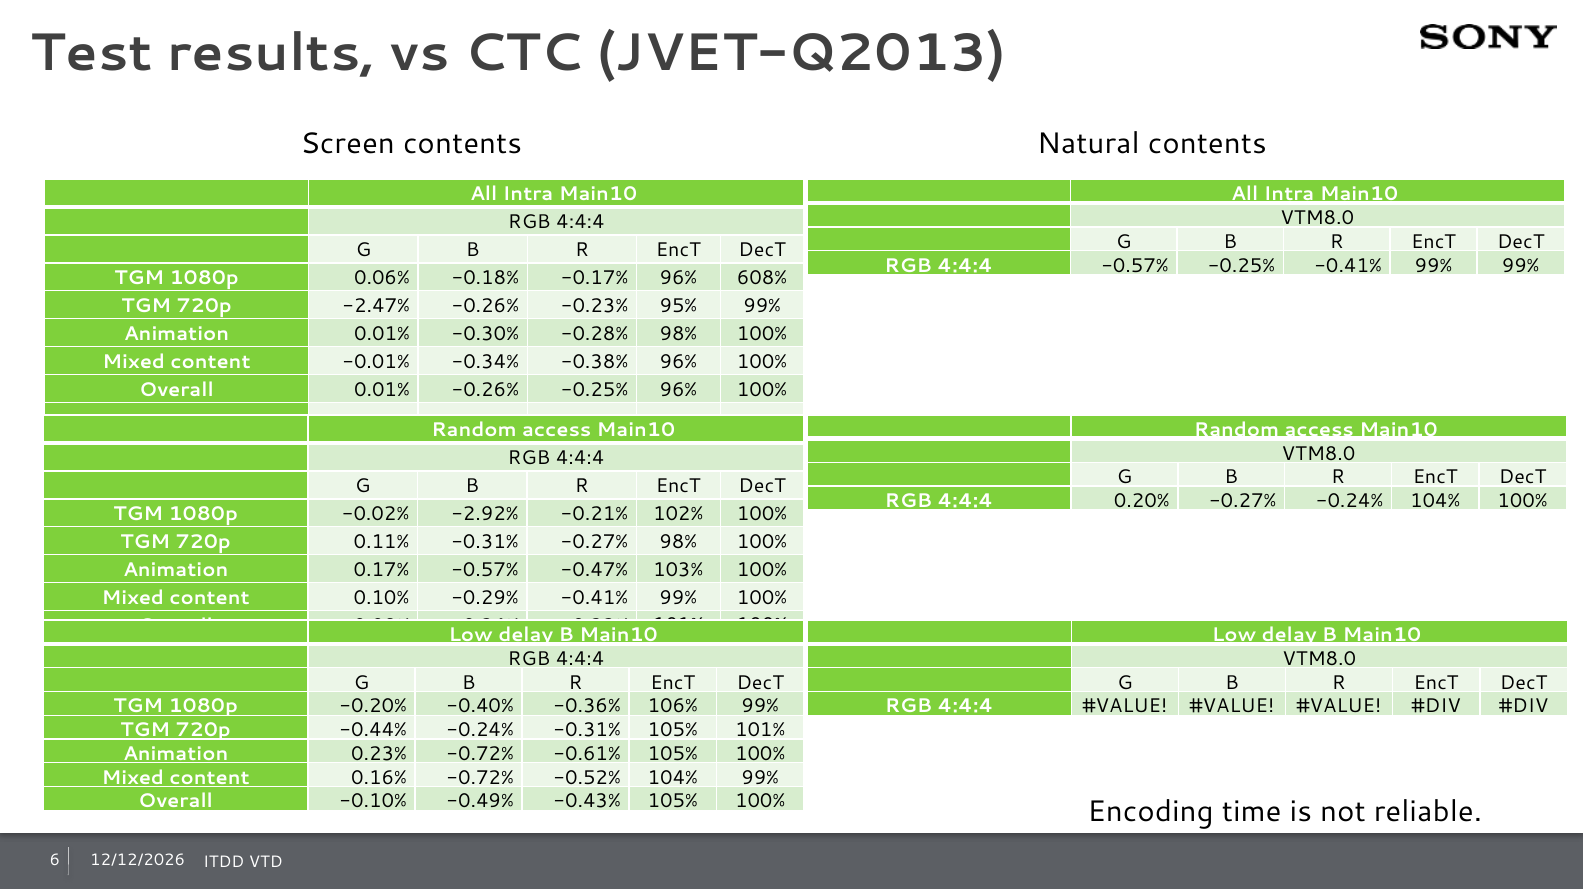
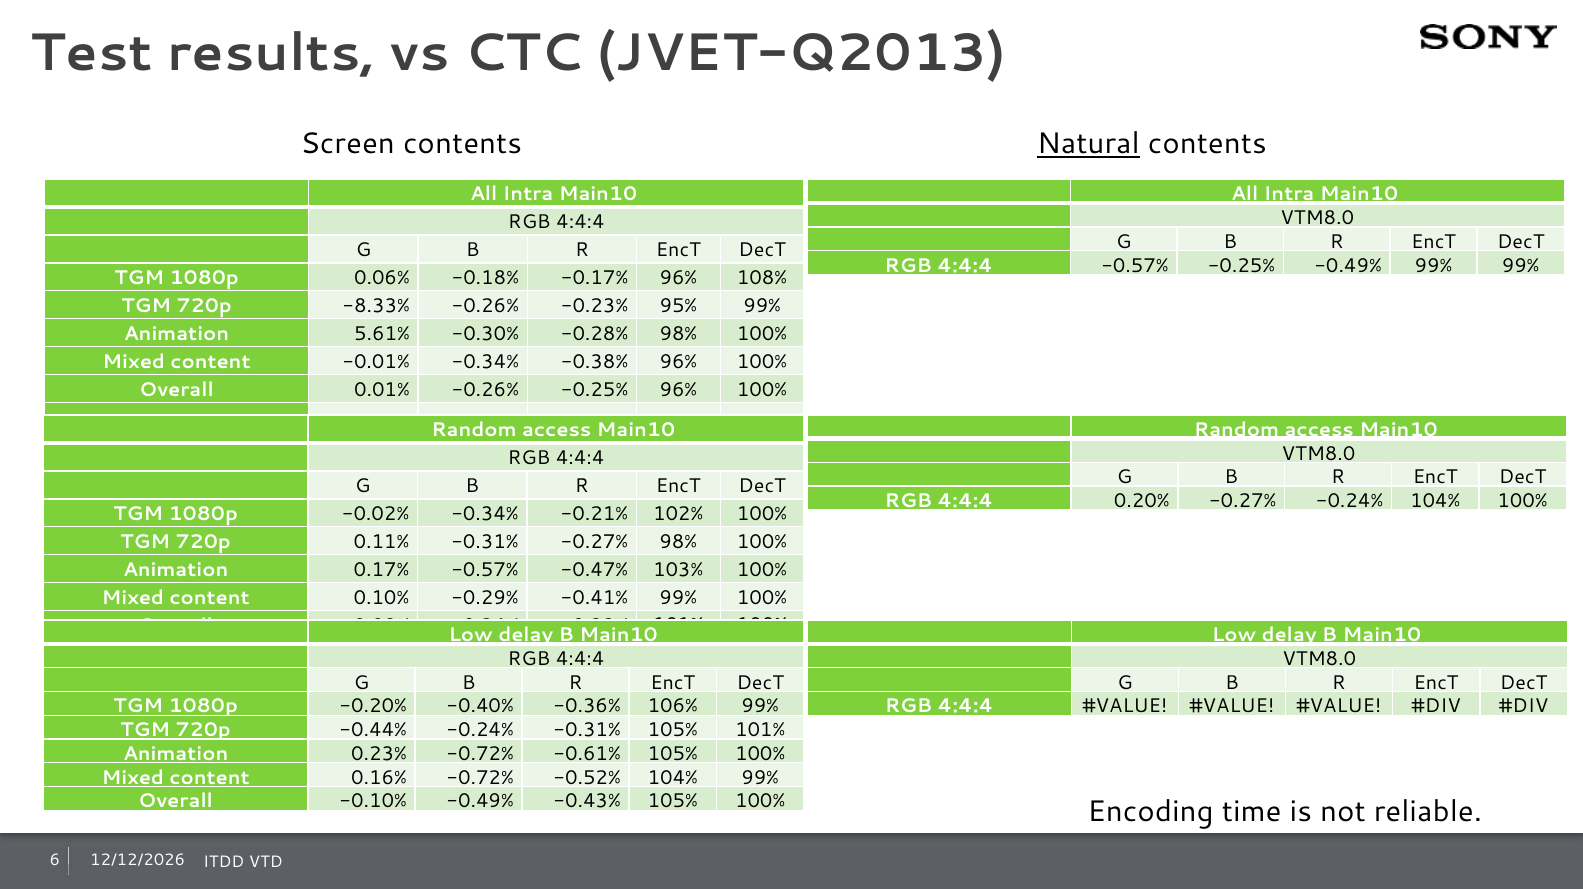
Natural underline: none -> present
-0.25% -0.41%: -0.41% -> -0.49%
608%: 608% -> 108%
-2.47%: -2.47% -> -8.33%
Animation 0.01%: 0.01% -> 5.61%
-0.02% -2.92%: -2.92% -> -0.34%
